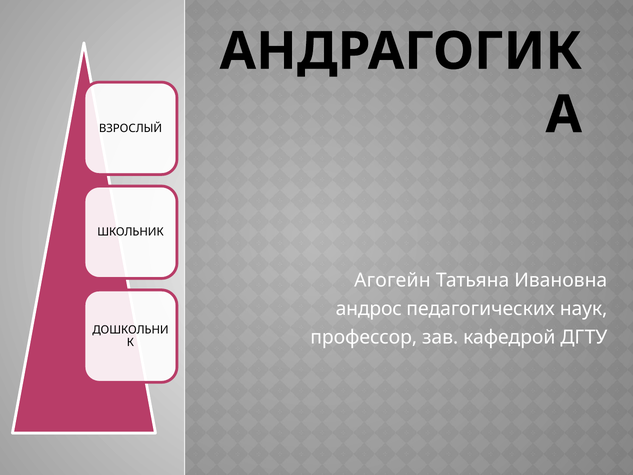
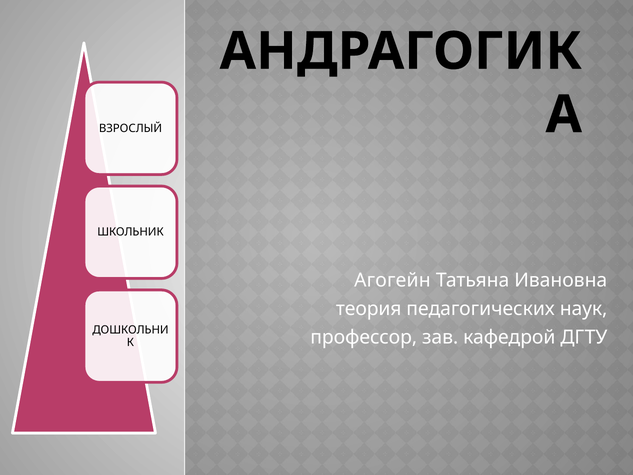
андрос: андрос -> теория
